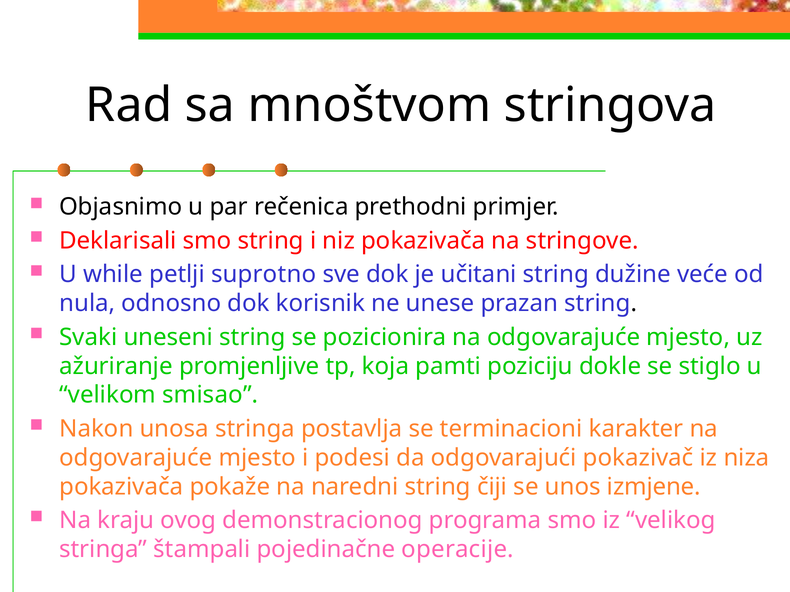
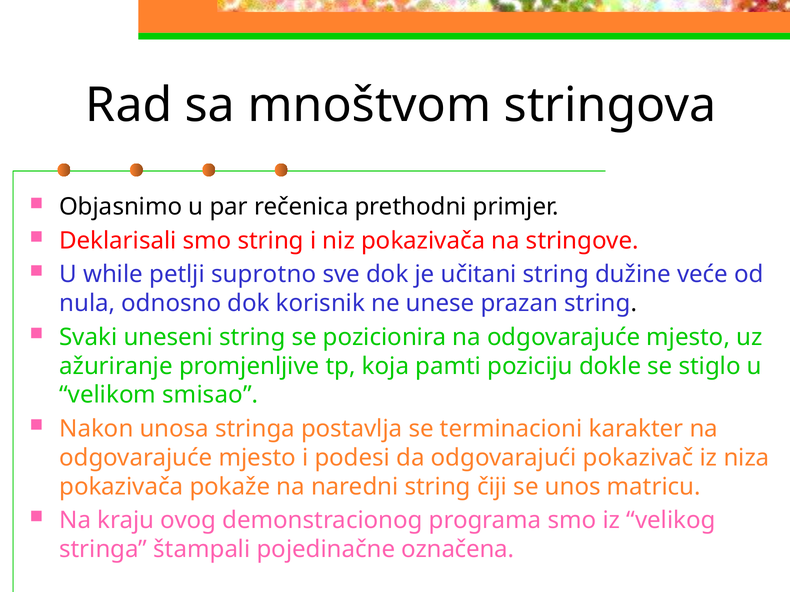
izmjene: izmjene -> matricu
operacije: operacije -> označena
